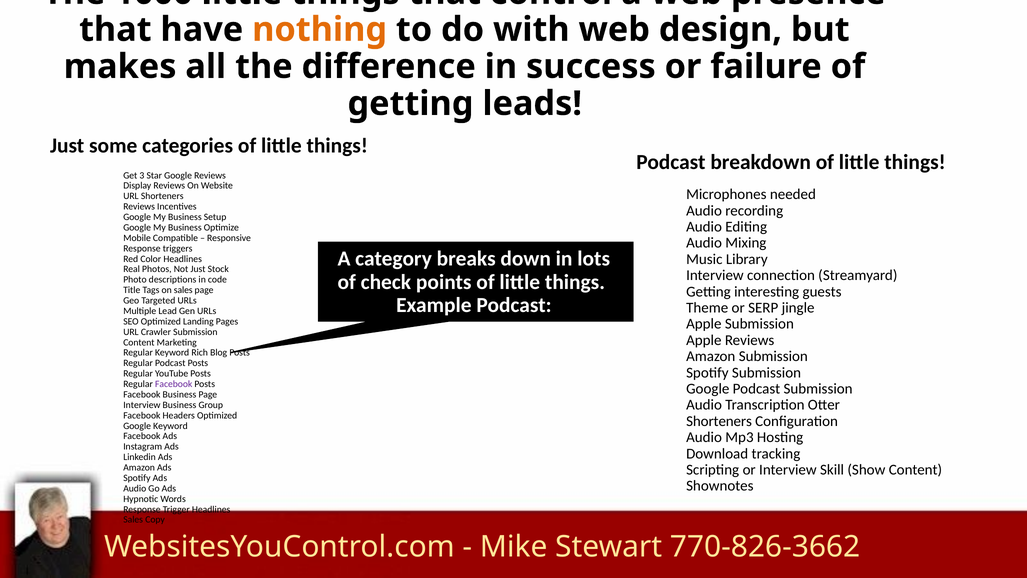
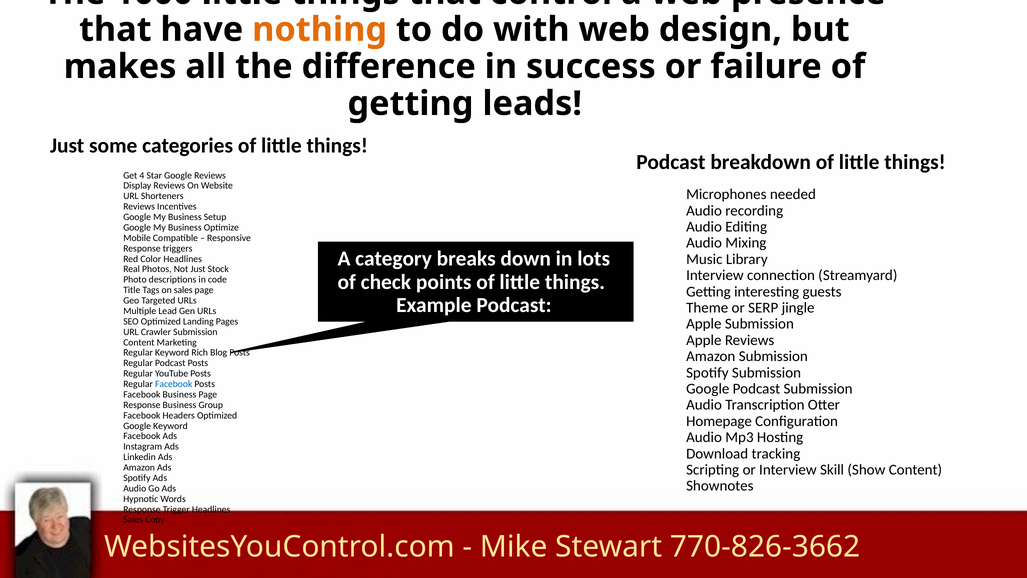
3: 3 -> 4
Facebook at (174, 384) colour: purple -> blue
Interview at (142, 405): Interview -> Response
Shorteners at (719, 421): Shorteners -> Homepage
